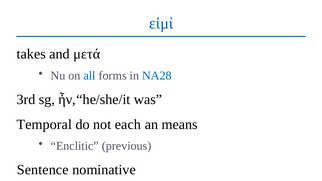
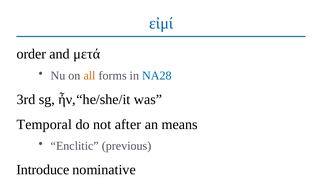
takes: takes -> order
all colour: blue -> orange
each: each -> after
Sentence: Sentence -> Introduce
